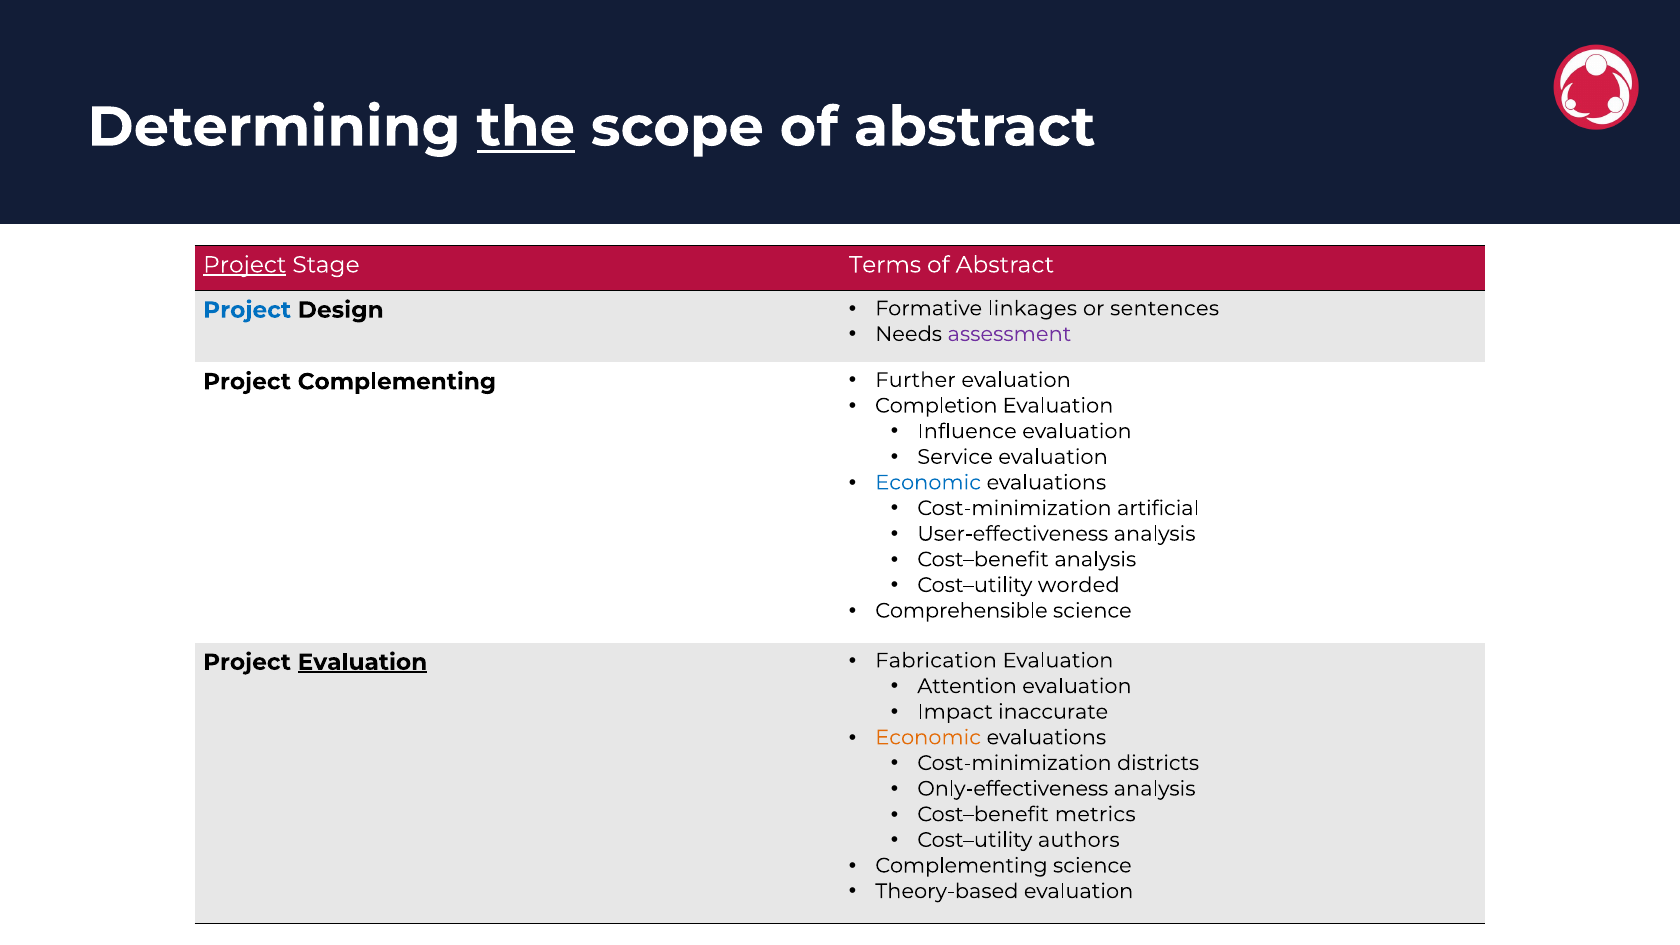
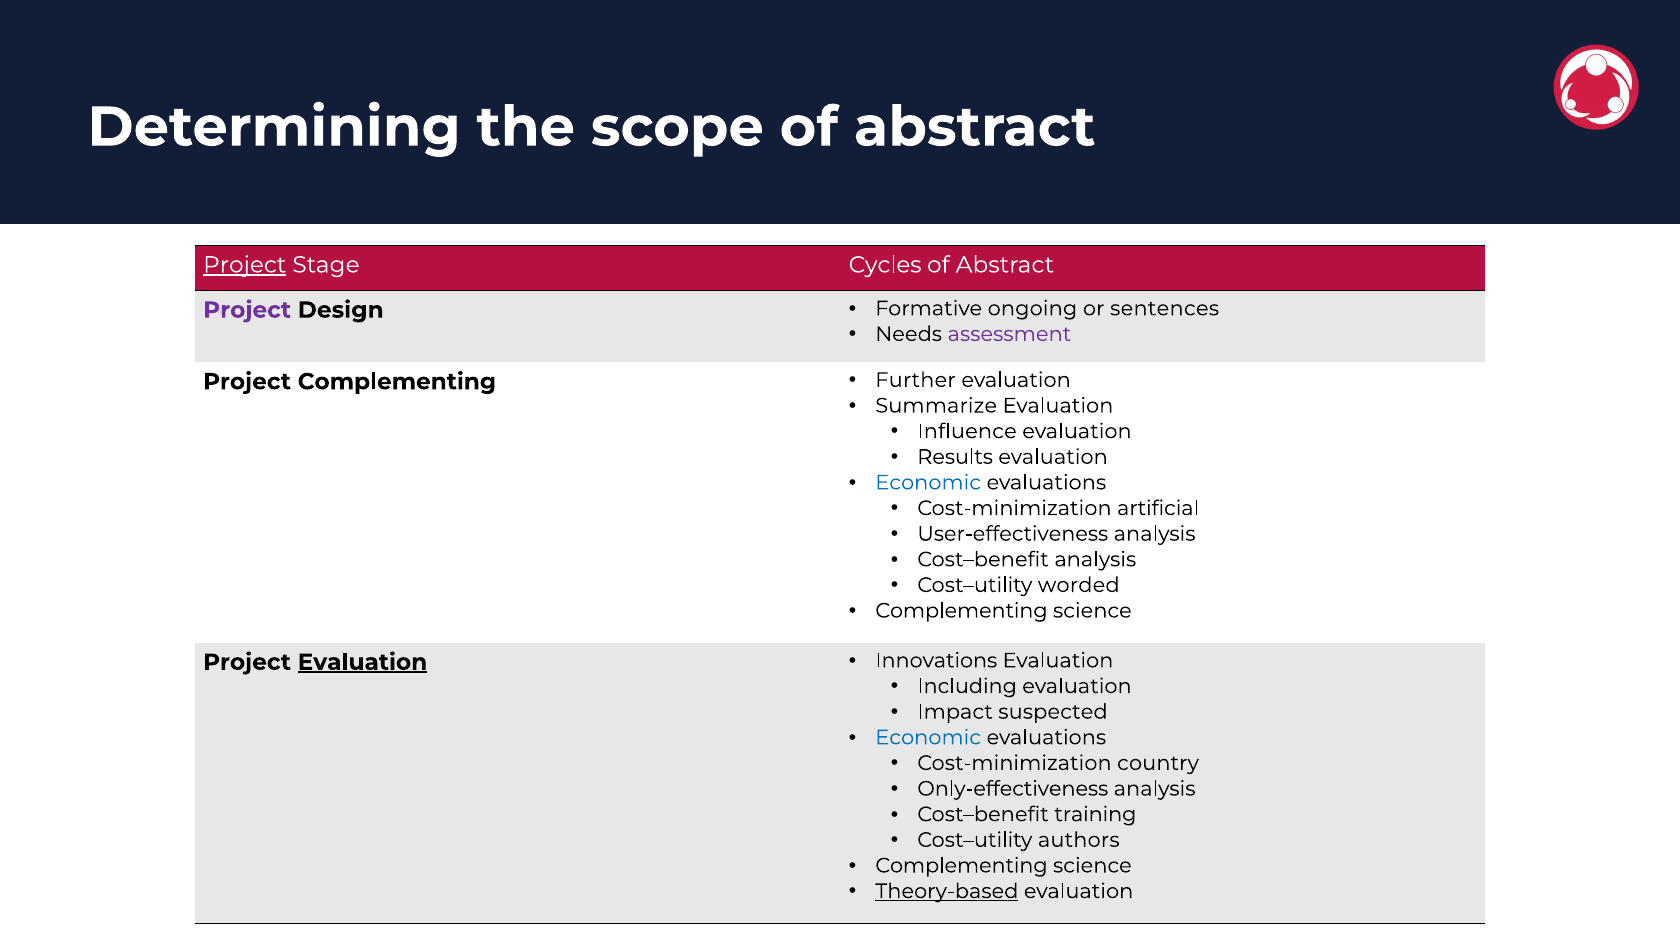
the underline: present -> none
Terms: Terms -> Cycles
Project at (247, 310) colour: blue -> purple
linkages: linkages -> ongoing
Completion: Completion -> Summarize
Service: Service -> Results
Comprehensible at (961, 611): Comprehensible -> Complementing
Fabrication: Fabrication -> Innovations
Attention: Attention -> Including
inaccurate: inaccurate -> suspected
Economic at (928, 737) colour: orange -> blue
districts: districts -> country
metrics: metrics -> training
Theory-based underline: none -> present
